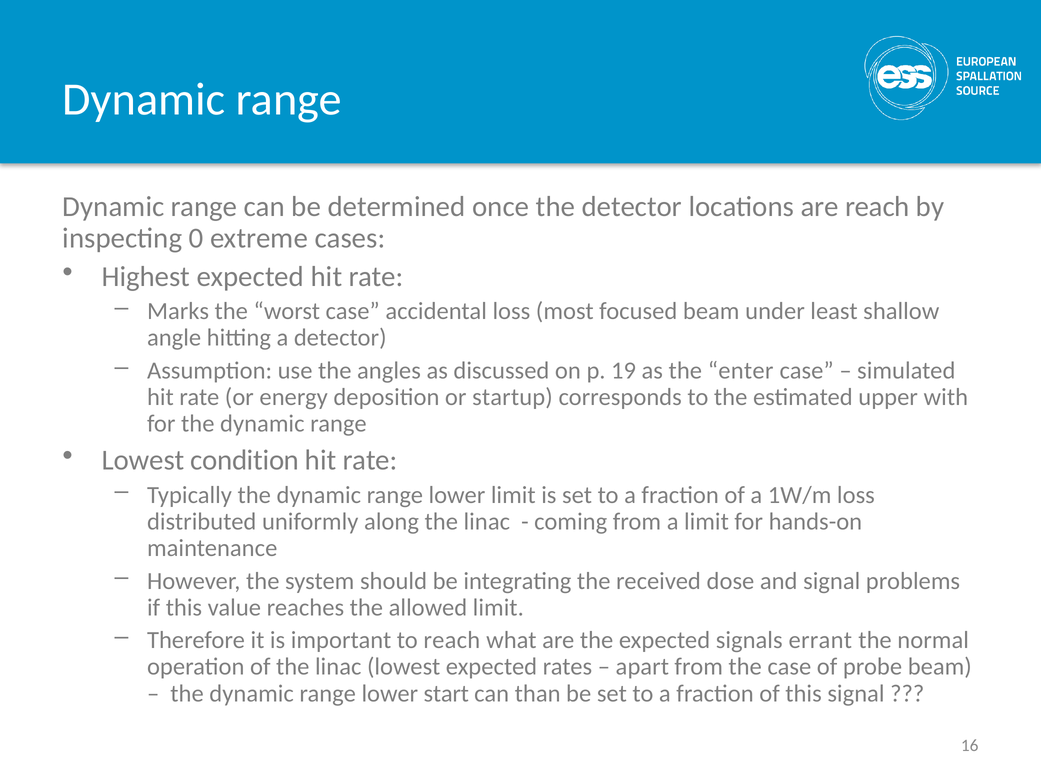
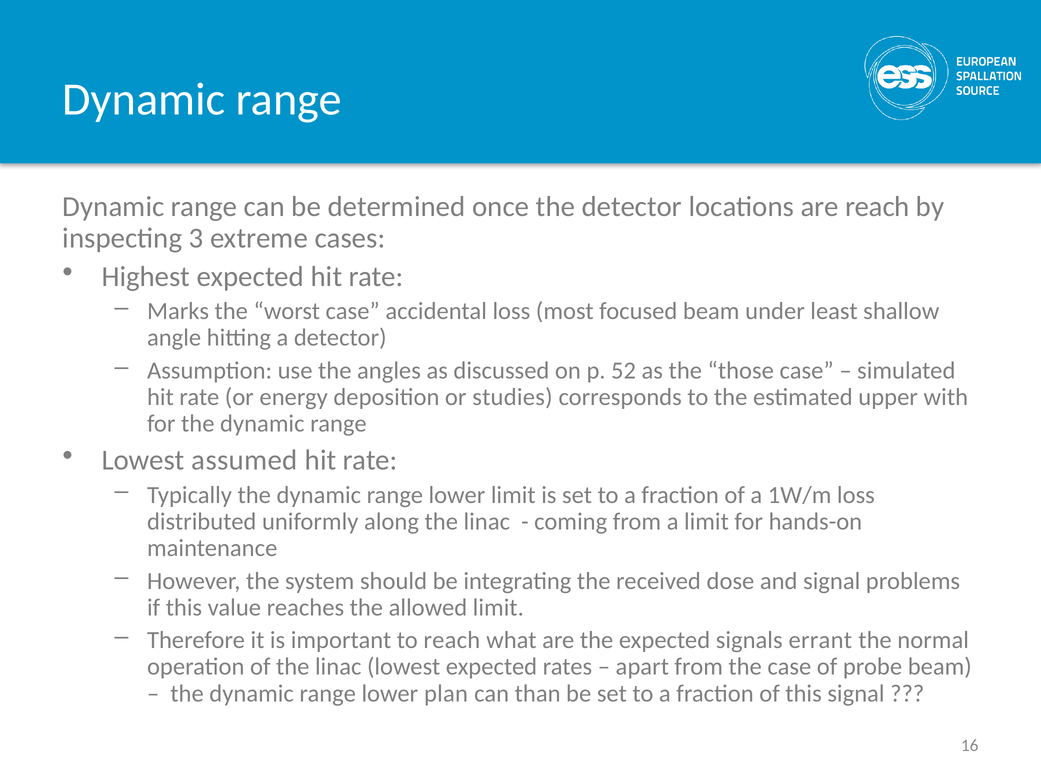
0: 0 -> 3
19: 19 -> 52
enter: enter -> those
startup: startup -> studies
condition: condition -> assumed
start: start -> plan
